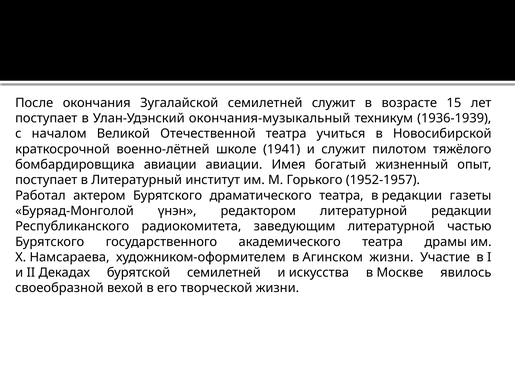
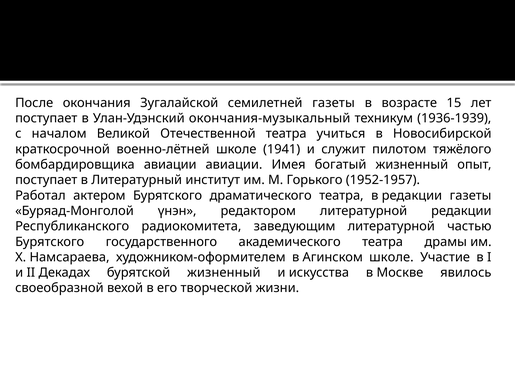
семилетней служит: служит -> газеты
Агинском жизни: жизни -> школе
бурятской семилетней: семилетней -> жизненный
